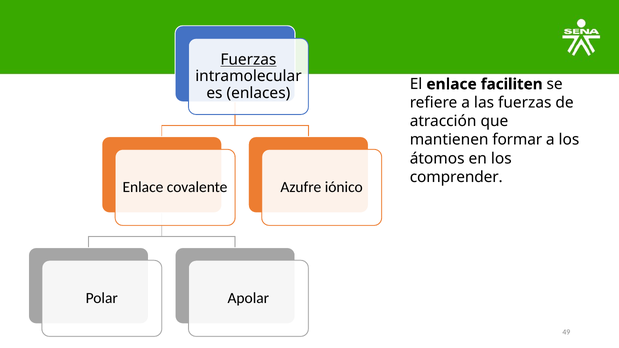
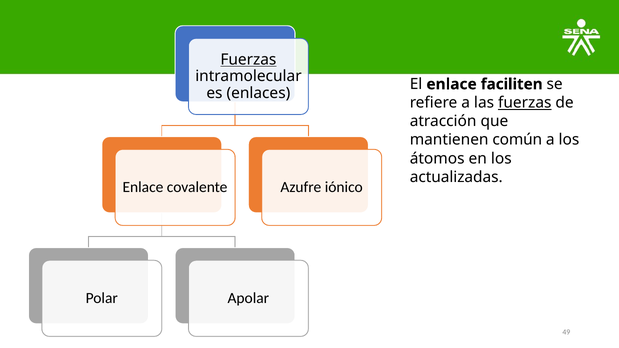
fuerzas at (525, 103) underline: none -> present
formar: formar -> común
comprender: comprender -> actualizadas
